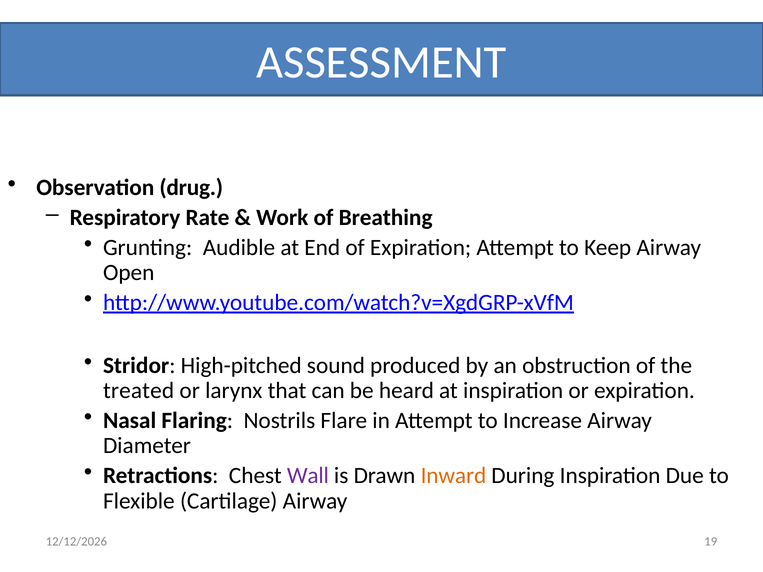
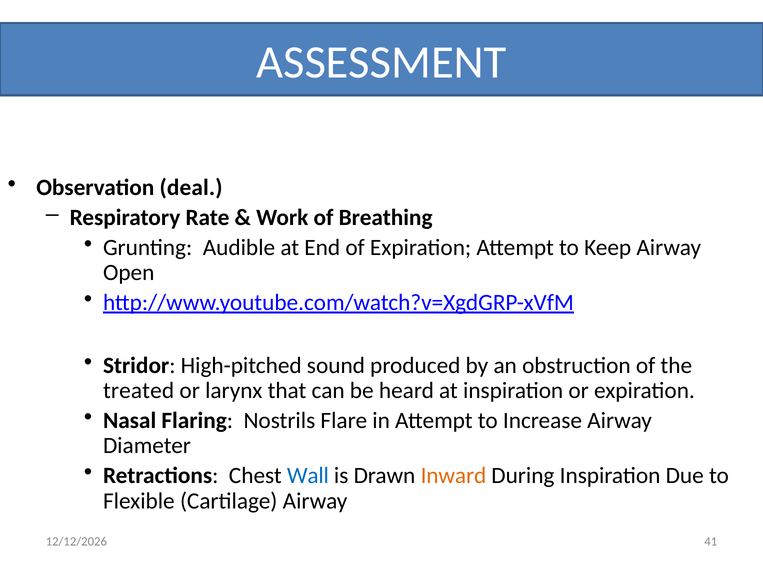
drug: drug -> deal
Wall colour: purple -> blue
19: 19 -> 41
